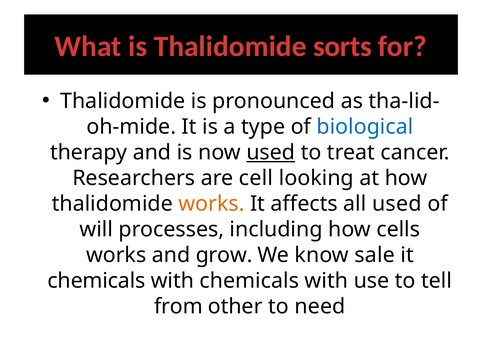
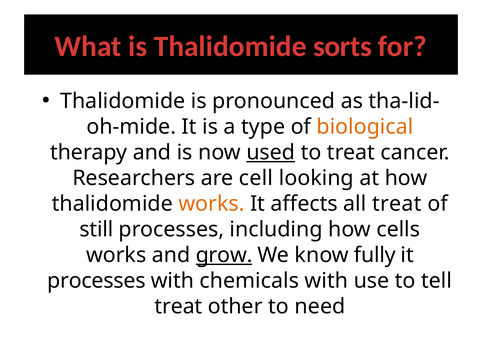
biological colour: blue -> orange
all used: used -> treat
will: will -> still
grow underline: none -> present
sale: sale -> fully
chemicals at (96, 281): chemicals -> processes
from at (178, 307): from -> treat
